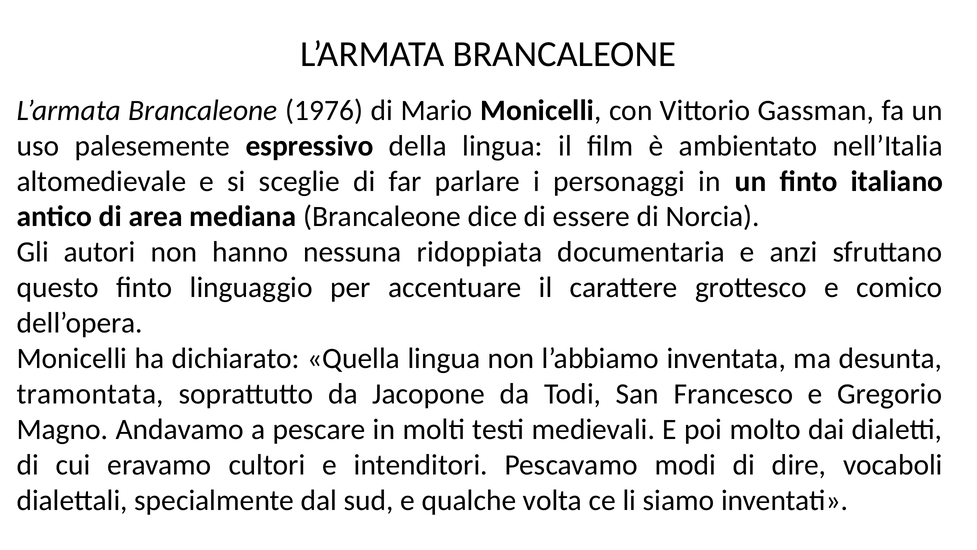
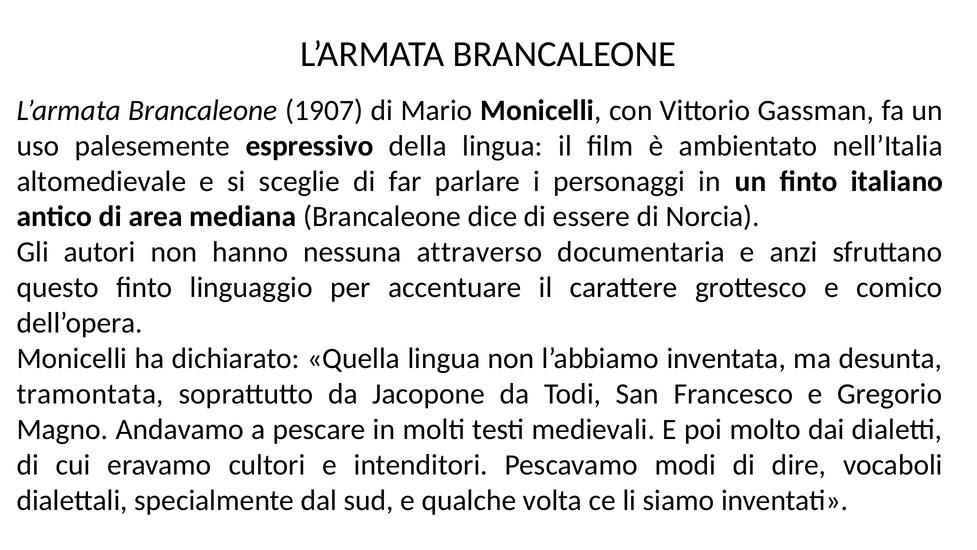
1976: 1976 -> 1907
ridoppiata: ridoppiata -> attraverso
